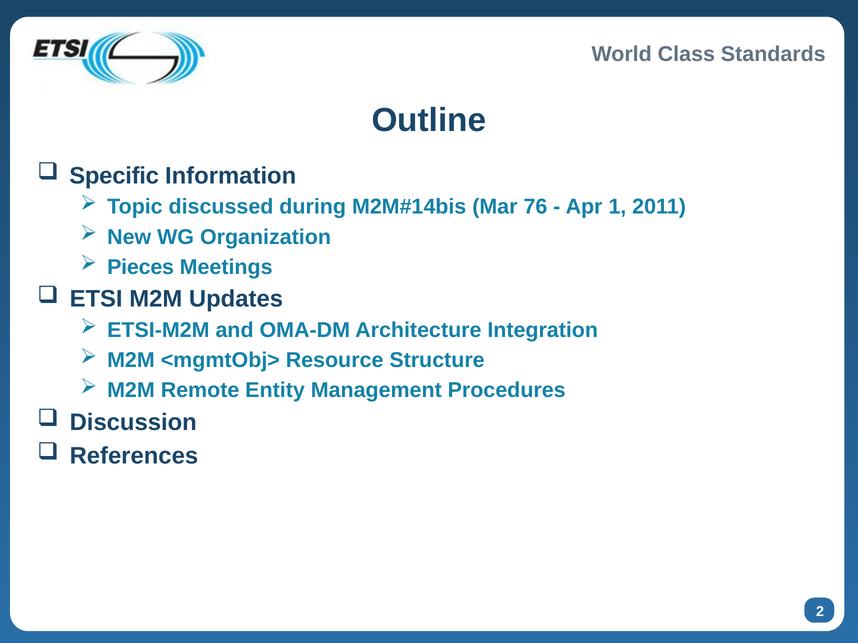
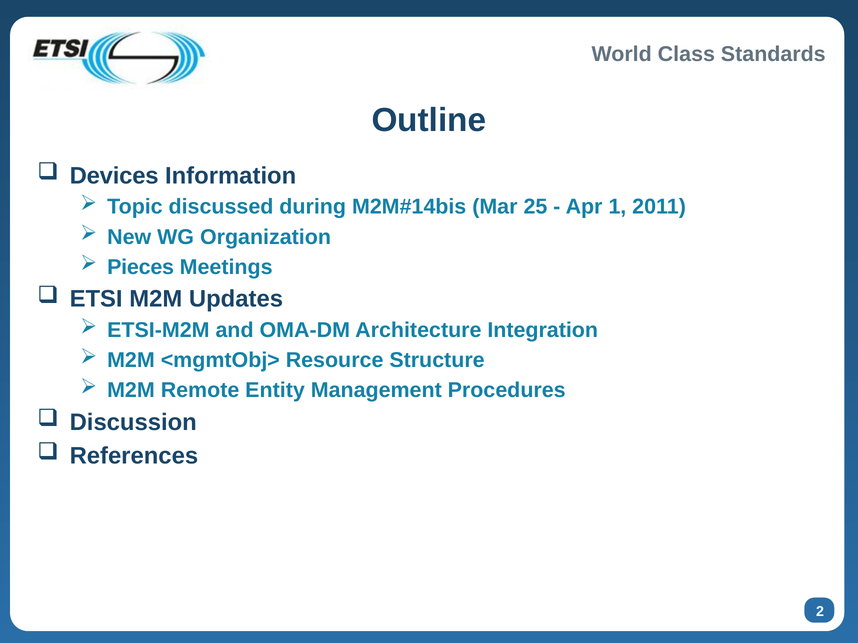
Specific: Specific -> Devices
76: 76 -> 25
